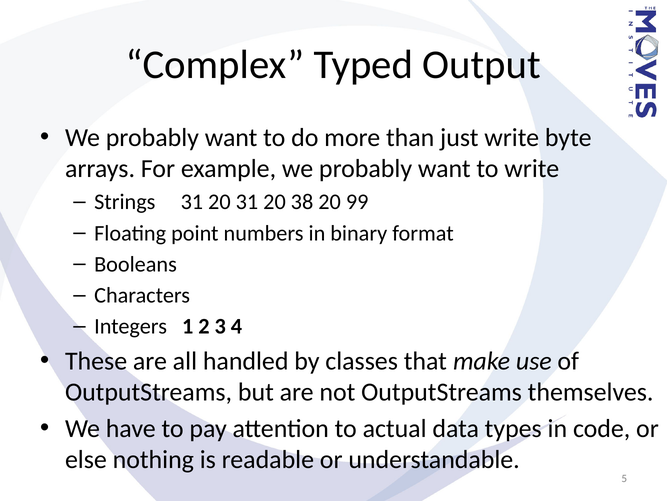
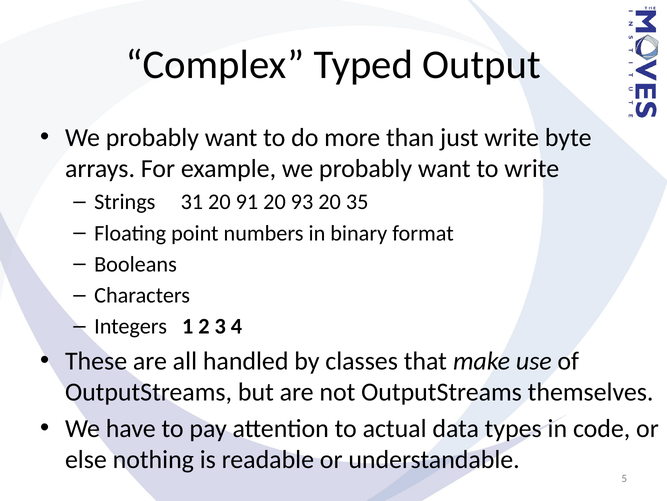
20 31: 31 -> 91
38: 38 -> 93
99: 99 -> 35
